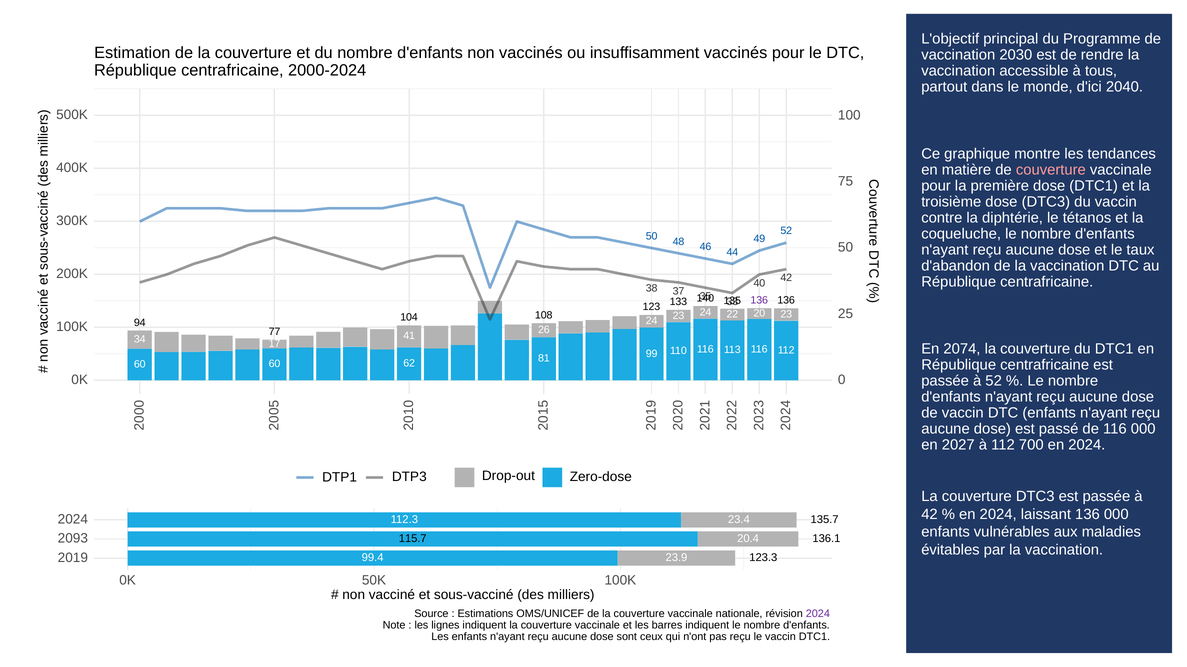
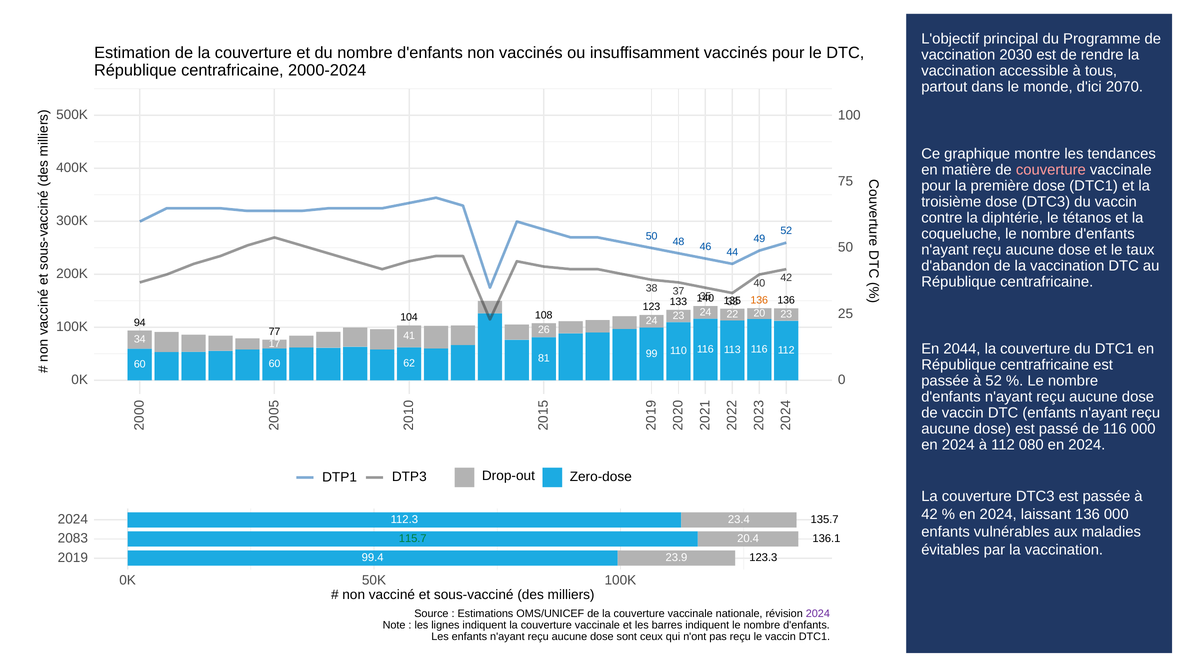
2040: 2040 -> 2070
136 at (759, 300) colour: purple -> orange
2074: 2074 -> 2044
2027 at (958, 445): 2027 -> 2024
700: 700 -> 080
2093: 2093 -> 2083
115.7 colour: black -> green
